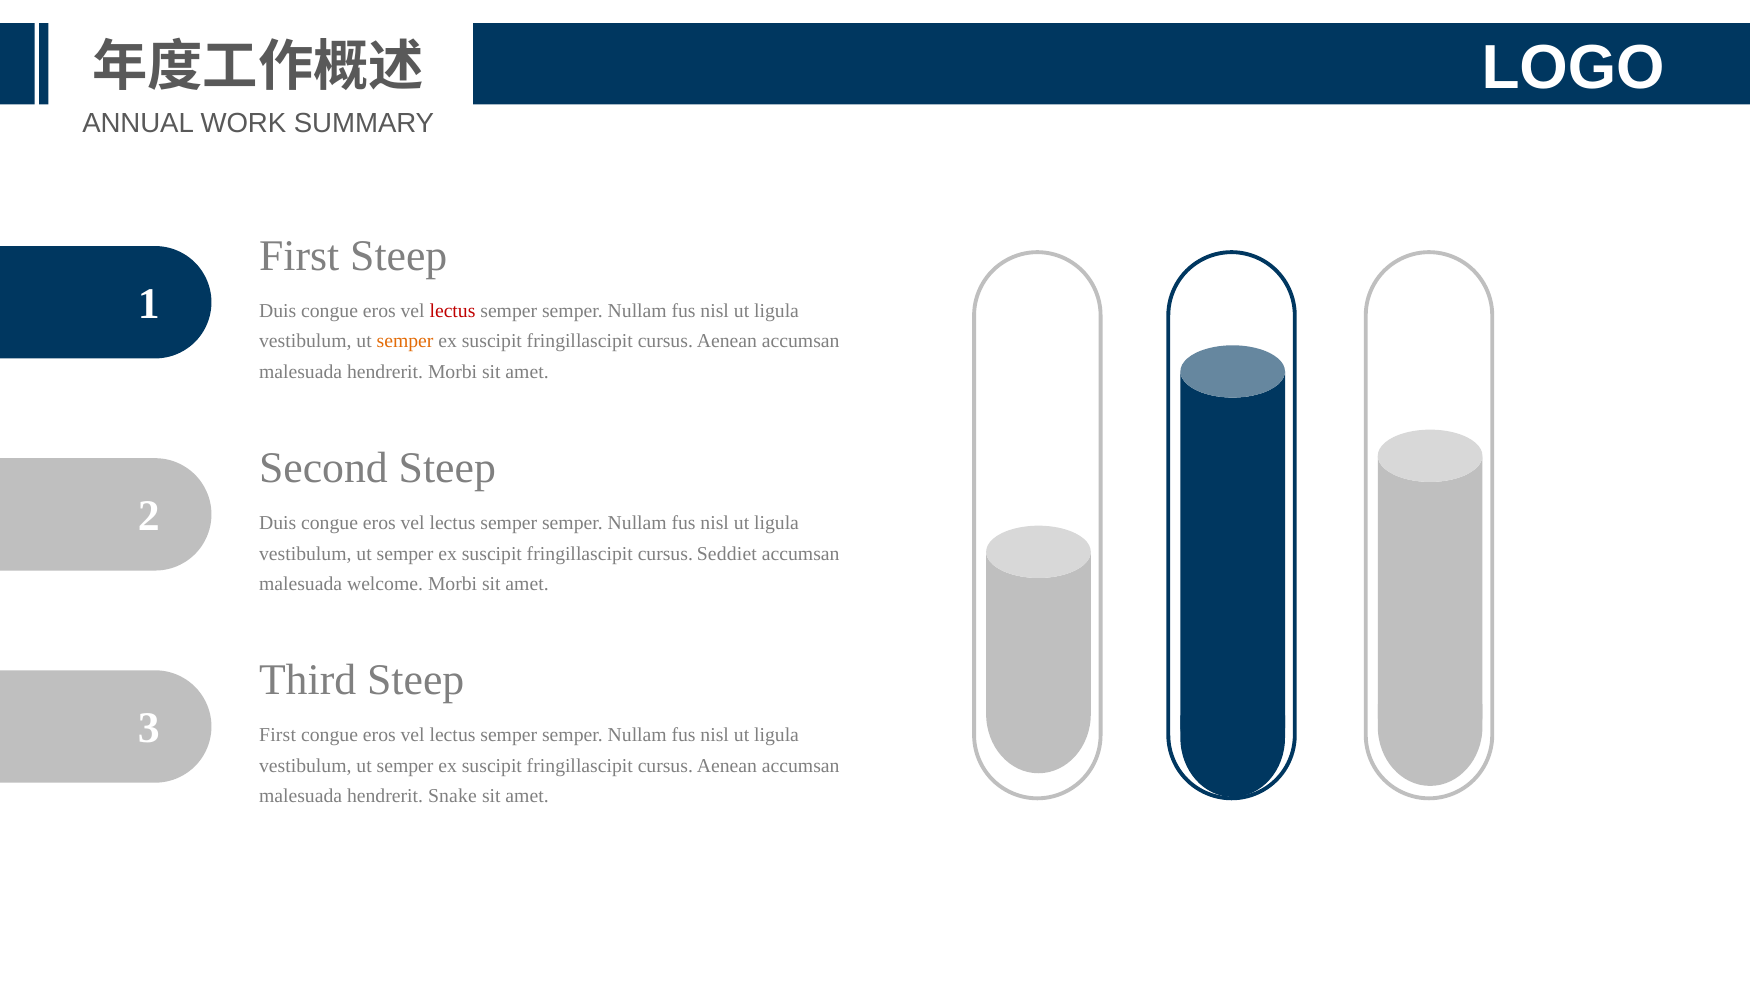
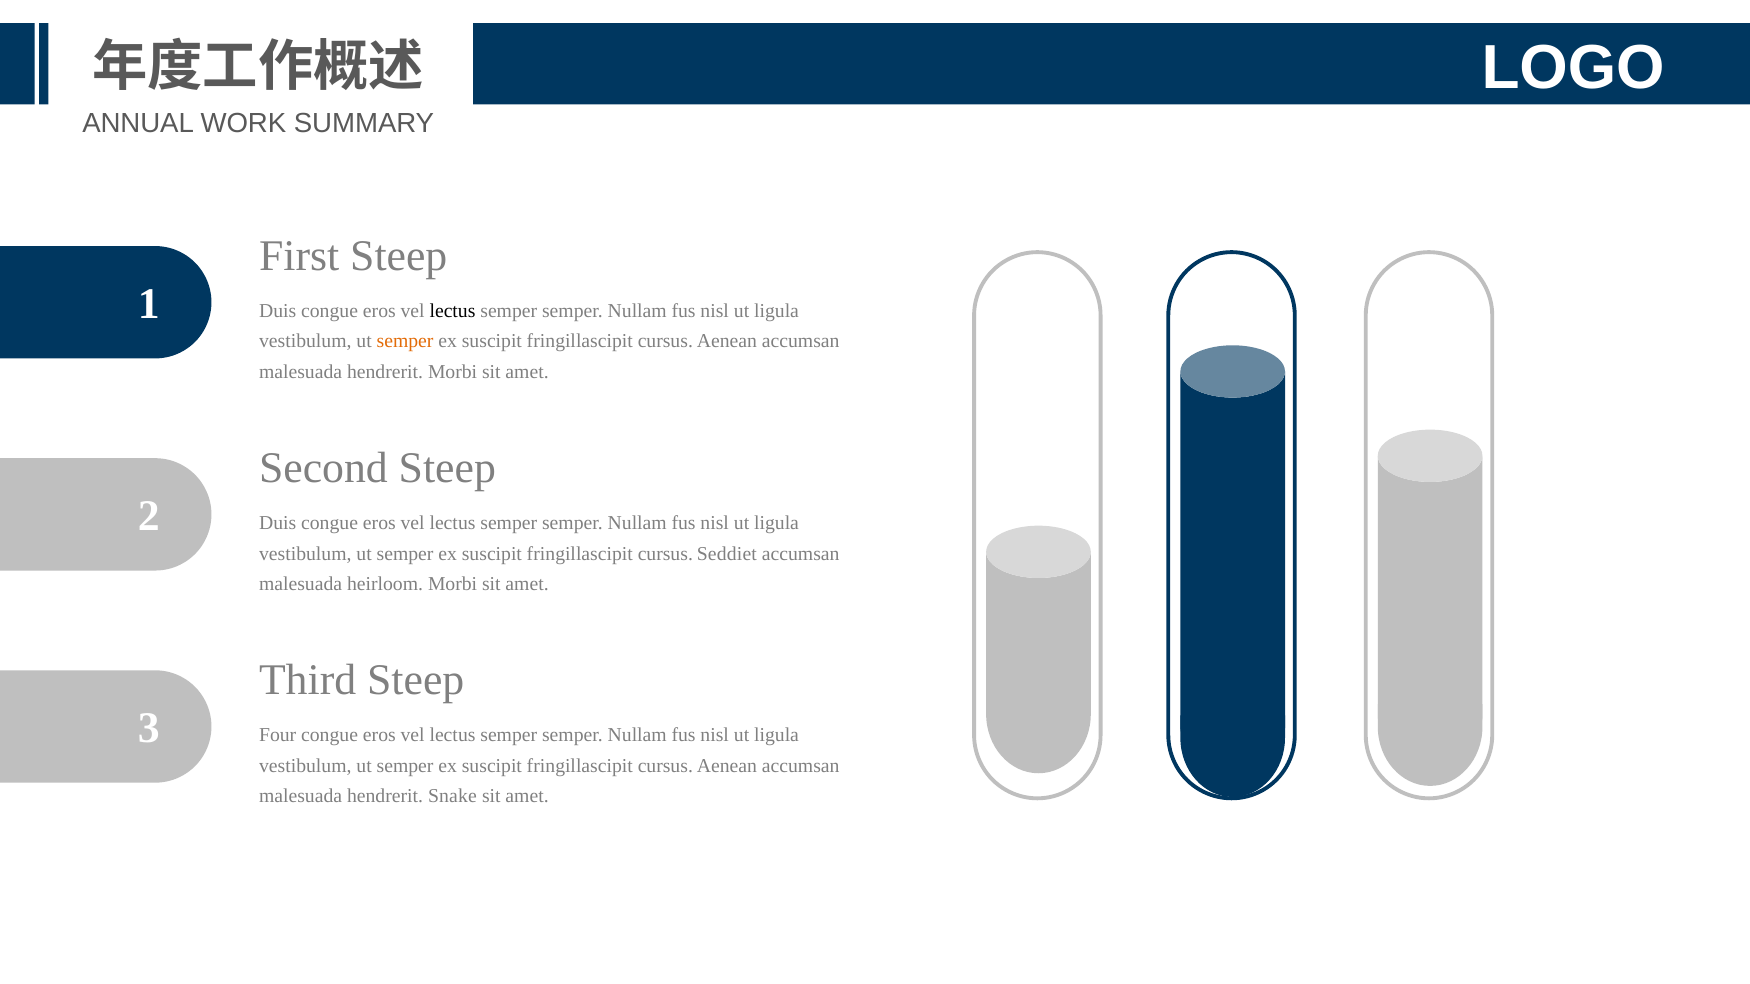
lectus at (453, 311) colour: red -> black
welcome: welcome -> heirloom
First at (278, 735): First -> Four
